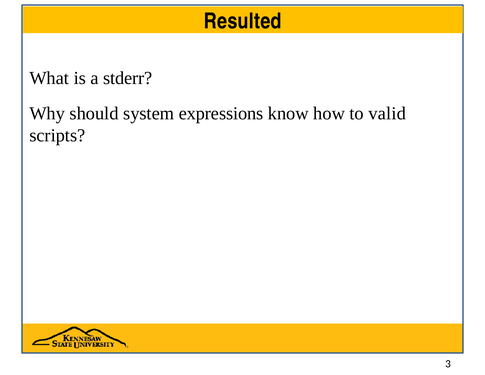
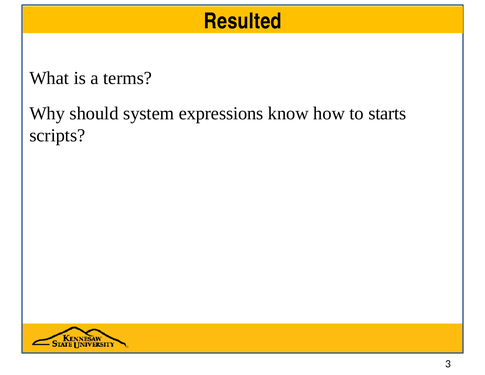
stderr: stderr -> terms
valid: valid -> starts
